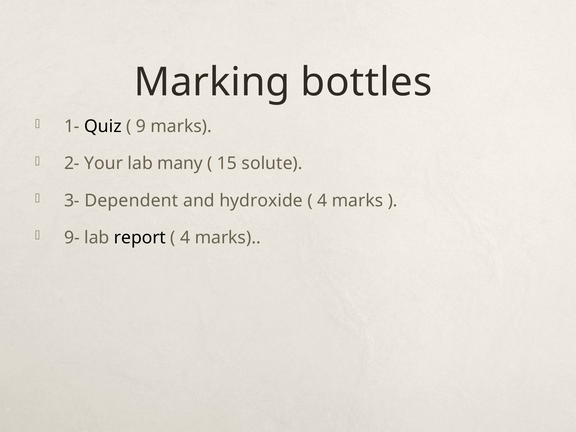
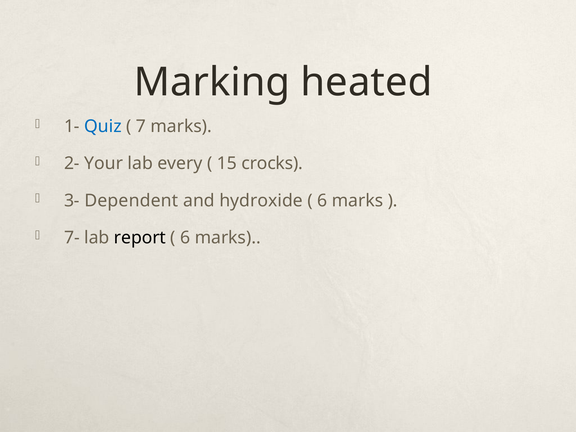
bottles: bottles -> heated
Quiz colour: black -> blue
9: 9 -> 7
many: many -> every
solute: solute -> crocks
4 at (322, 201): 4 -> 6
9-: 9- -> 7-
4 at (185, 238): 4 -> 6
